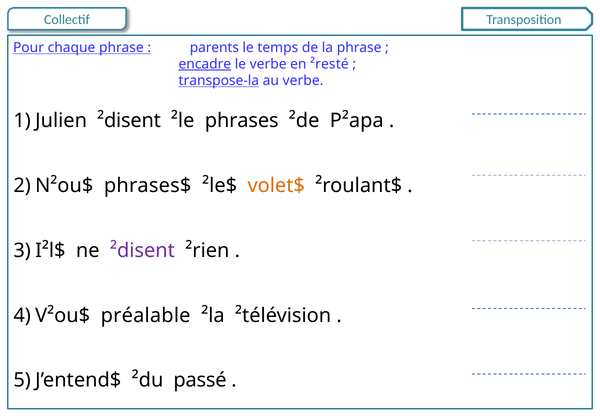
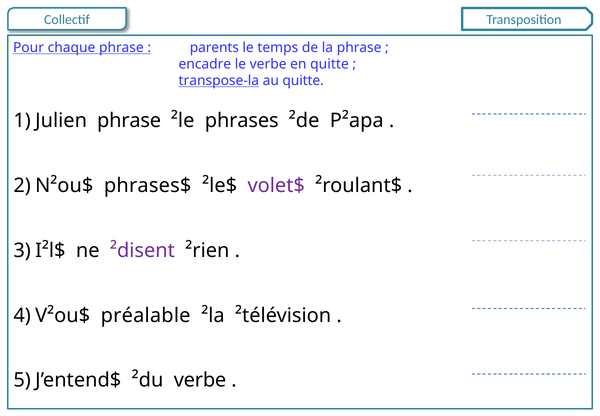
encadre underline: present -> none
en ²resté: ²resté -> quitte
au verbe: verbe -> quitte
²disent at (129, 121): ²disent -> phrase
volet$ colour: orange -> purple
²du passé: passé -> verbe
